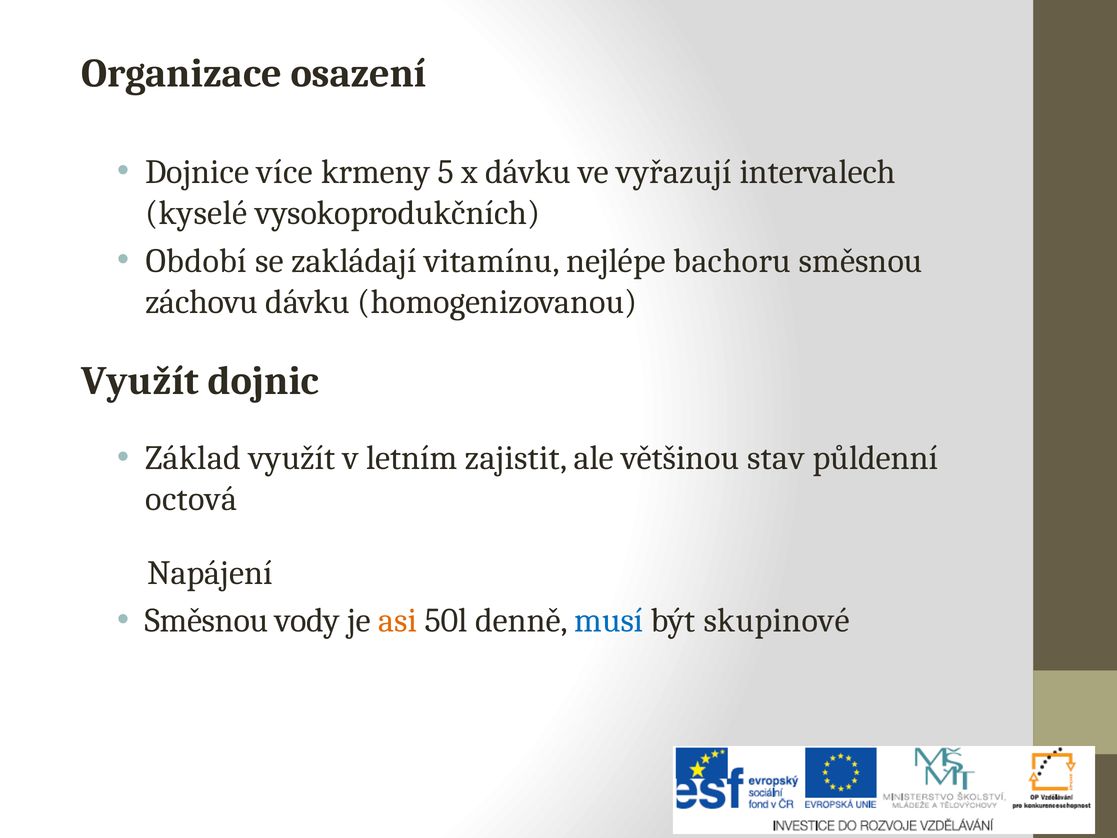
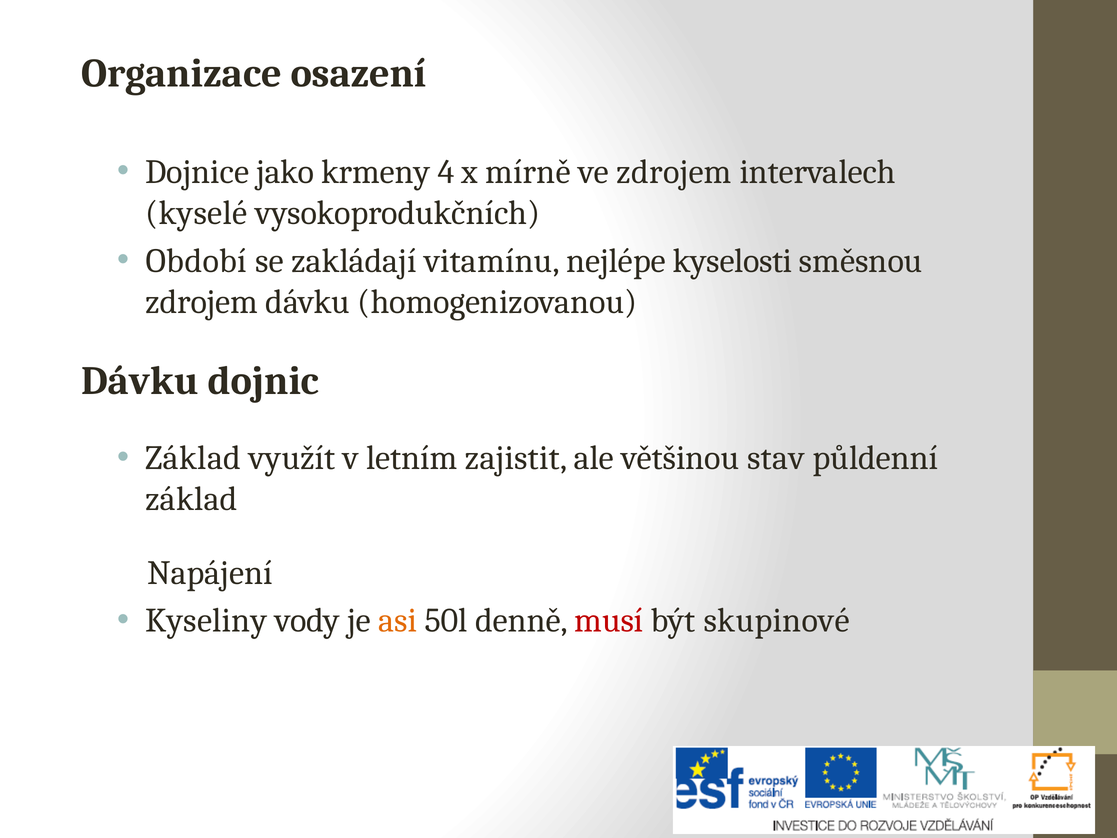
více: více -> jako
5: 5 -> 4
x dávku: dávku -> mírně
ve vyřazují: vyřazují -> zdrojem
bachoru: bachoru -> kyselosti
záchovu at (202, 302): záchovu -> zdrojem
Využít at (140, 381): Využít -> Dávku
octová at (191, 499): octová -> základ
Směsnou at (206, 621): Směsnou -> Kyseliny
musí colour: blue -> red
